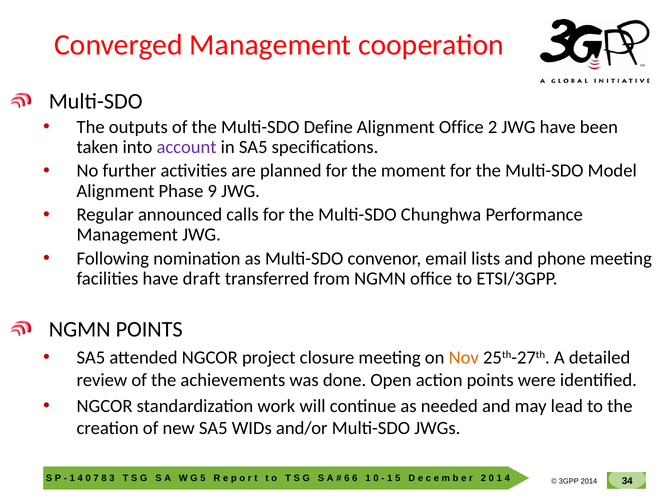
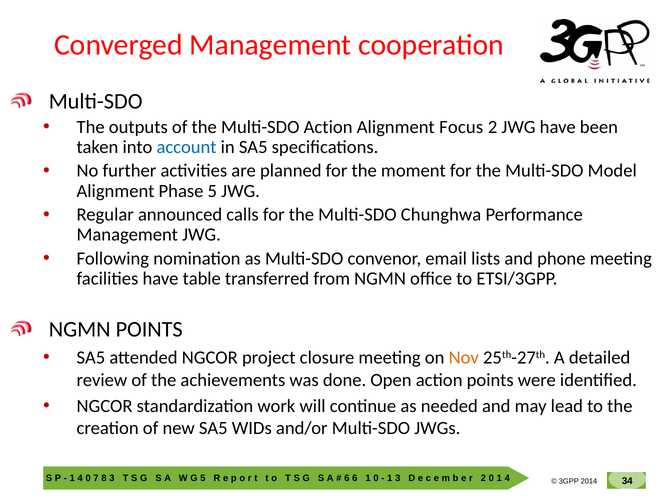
Multi-SDO Define: Define -> Action
Alignment Office: Office -> Focus
account colour: purple -> blue
Phase 9: 9 -> 5
draft: draft -> table
5 at (398, 478): 5 -> 3
